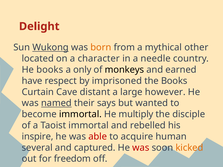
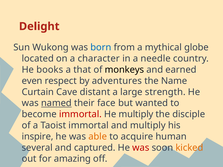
Wukong underline: present -> none
born colour: orange -> blue
other: other -> globe
only: only -> that
have: have -> even
imprisoned: imprisoned -> adventures
the Books: Books -> Name
however: however -> strength
says: says -> face
immortal at (80, 114) colour: black -> red
and rebelled: rebelled -> multiply
able colour: red -> orange
freedom: freedom -> amazing
